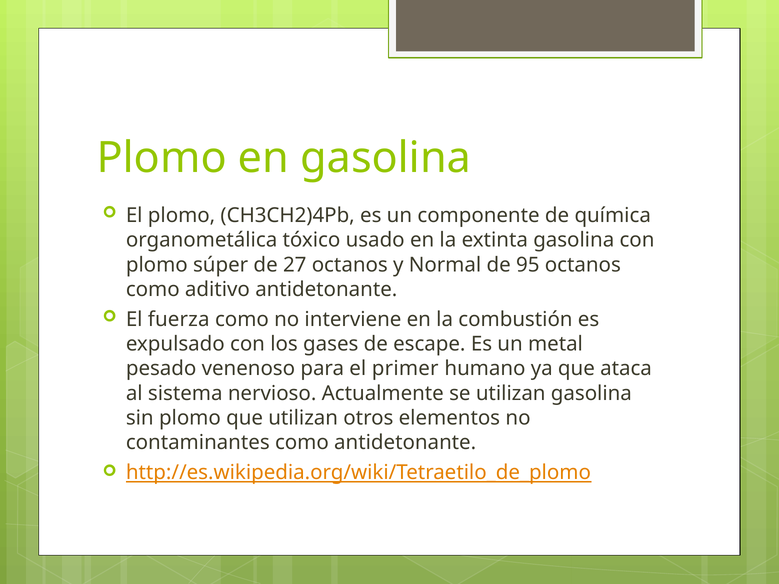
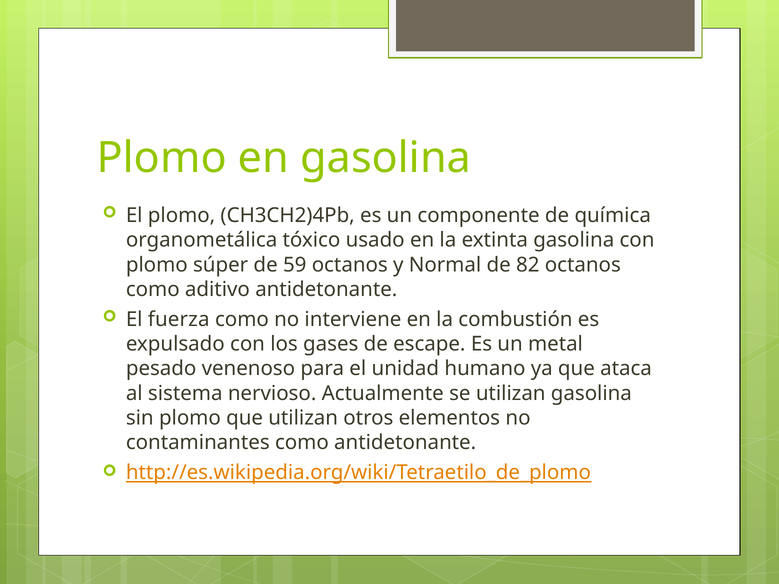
27: 27 -> 59
95: 95 -> 82
primer: primer -> unidad
